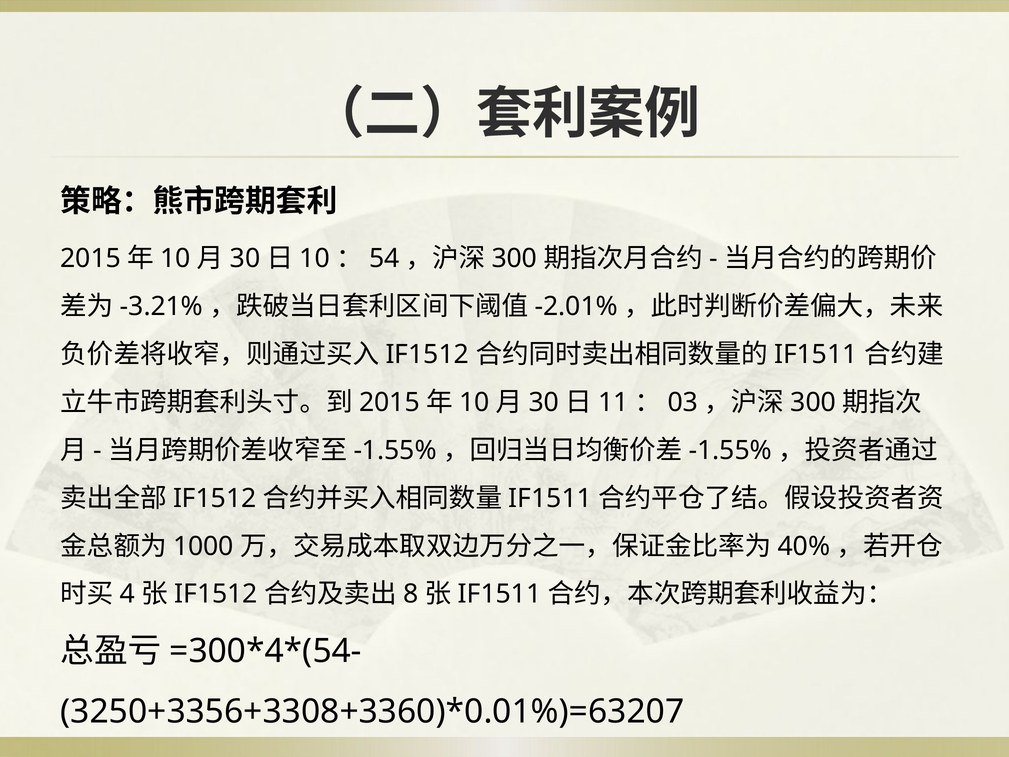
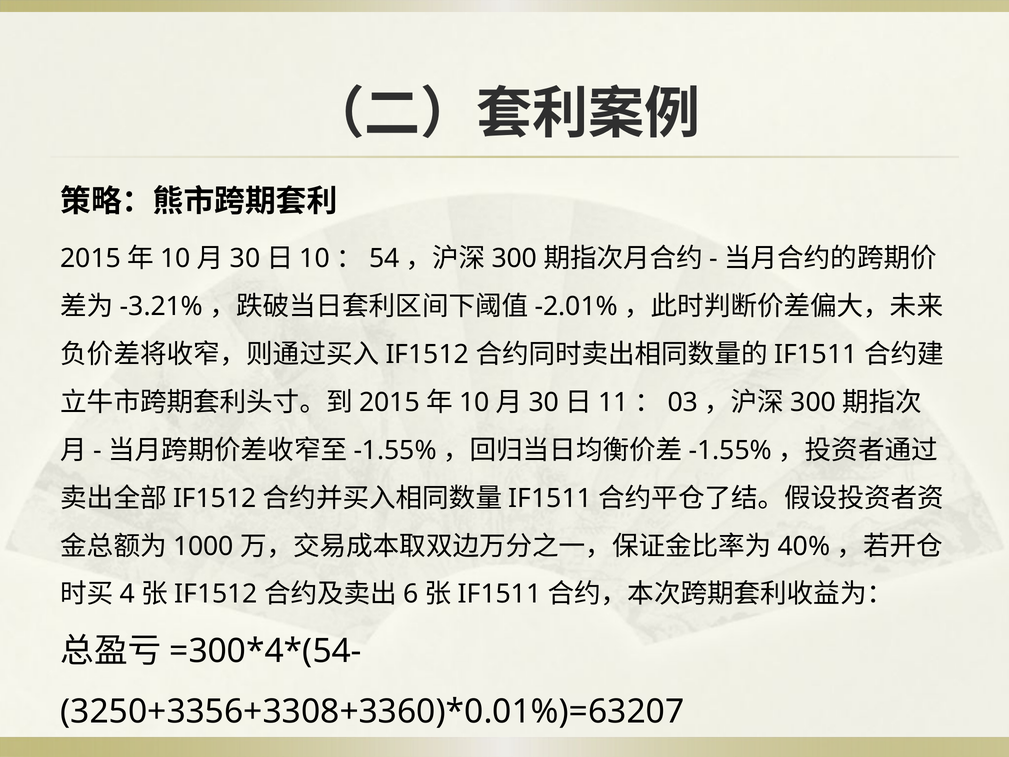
8: 8 -> 6
